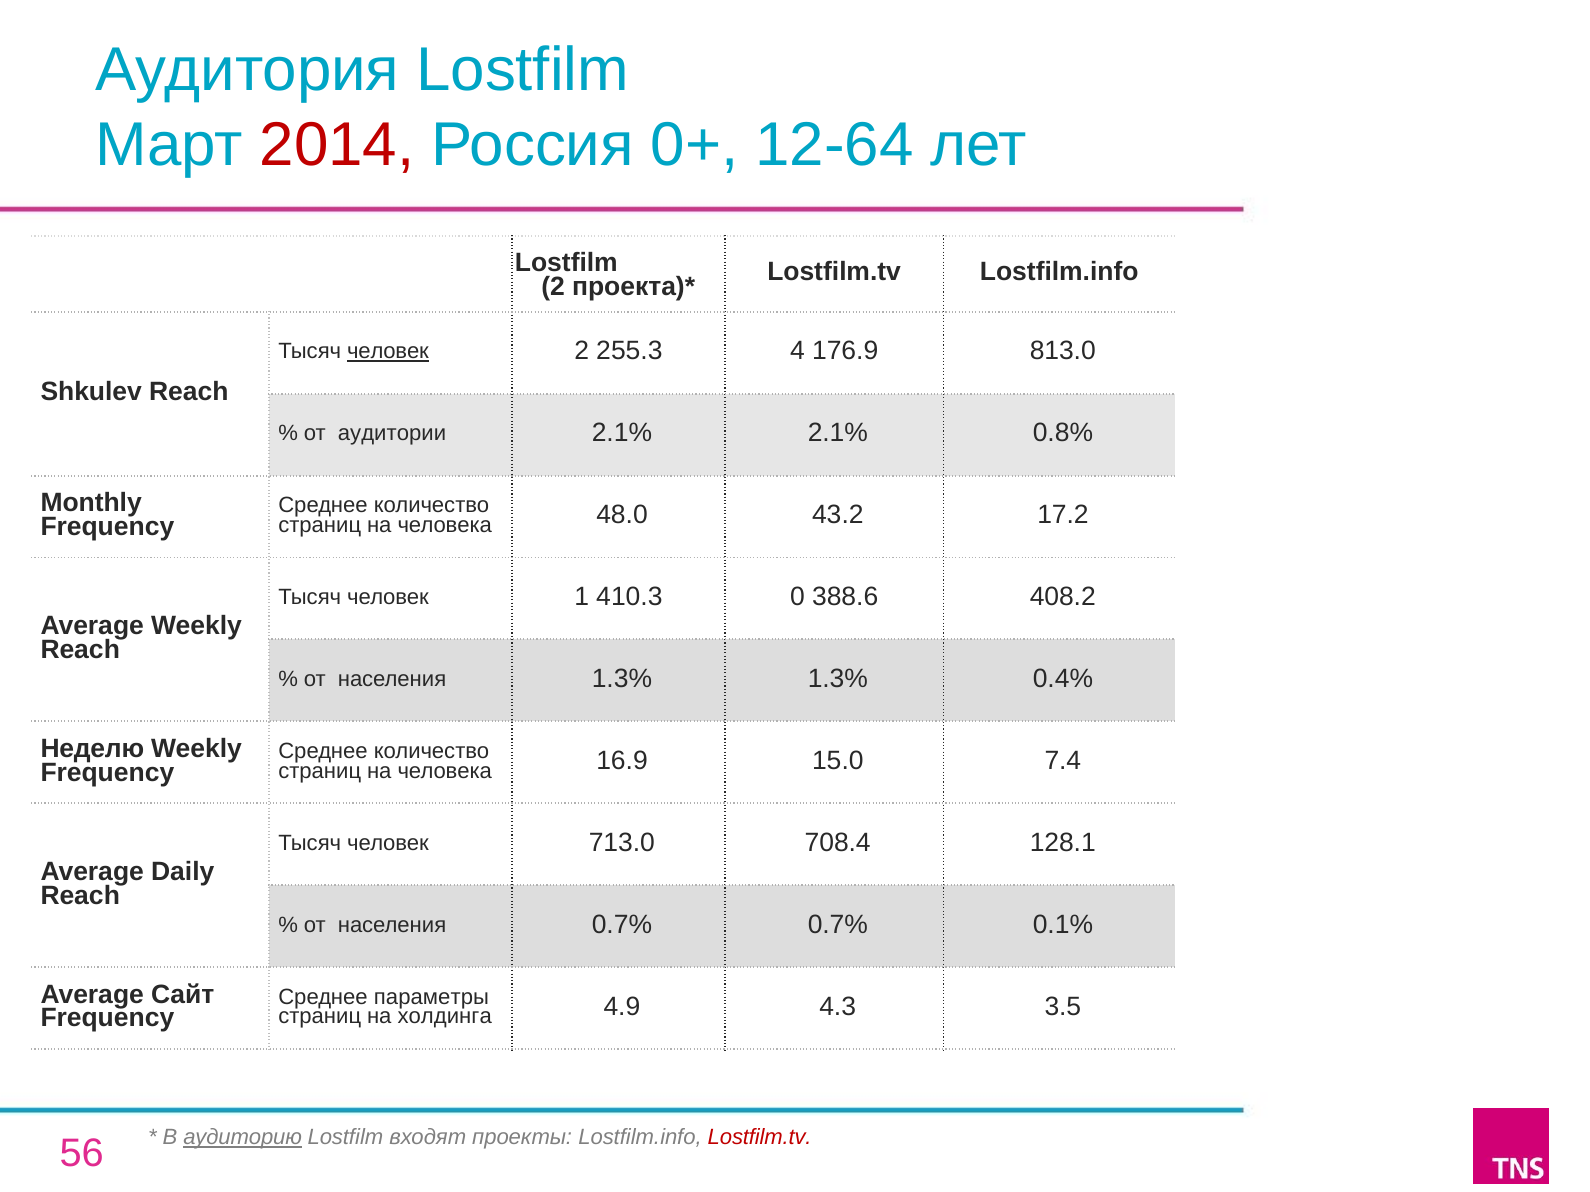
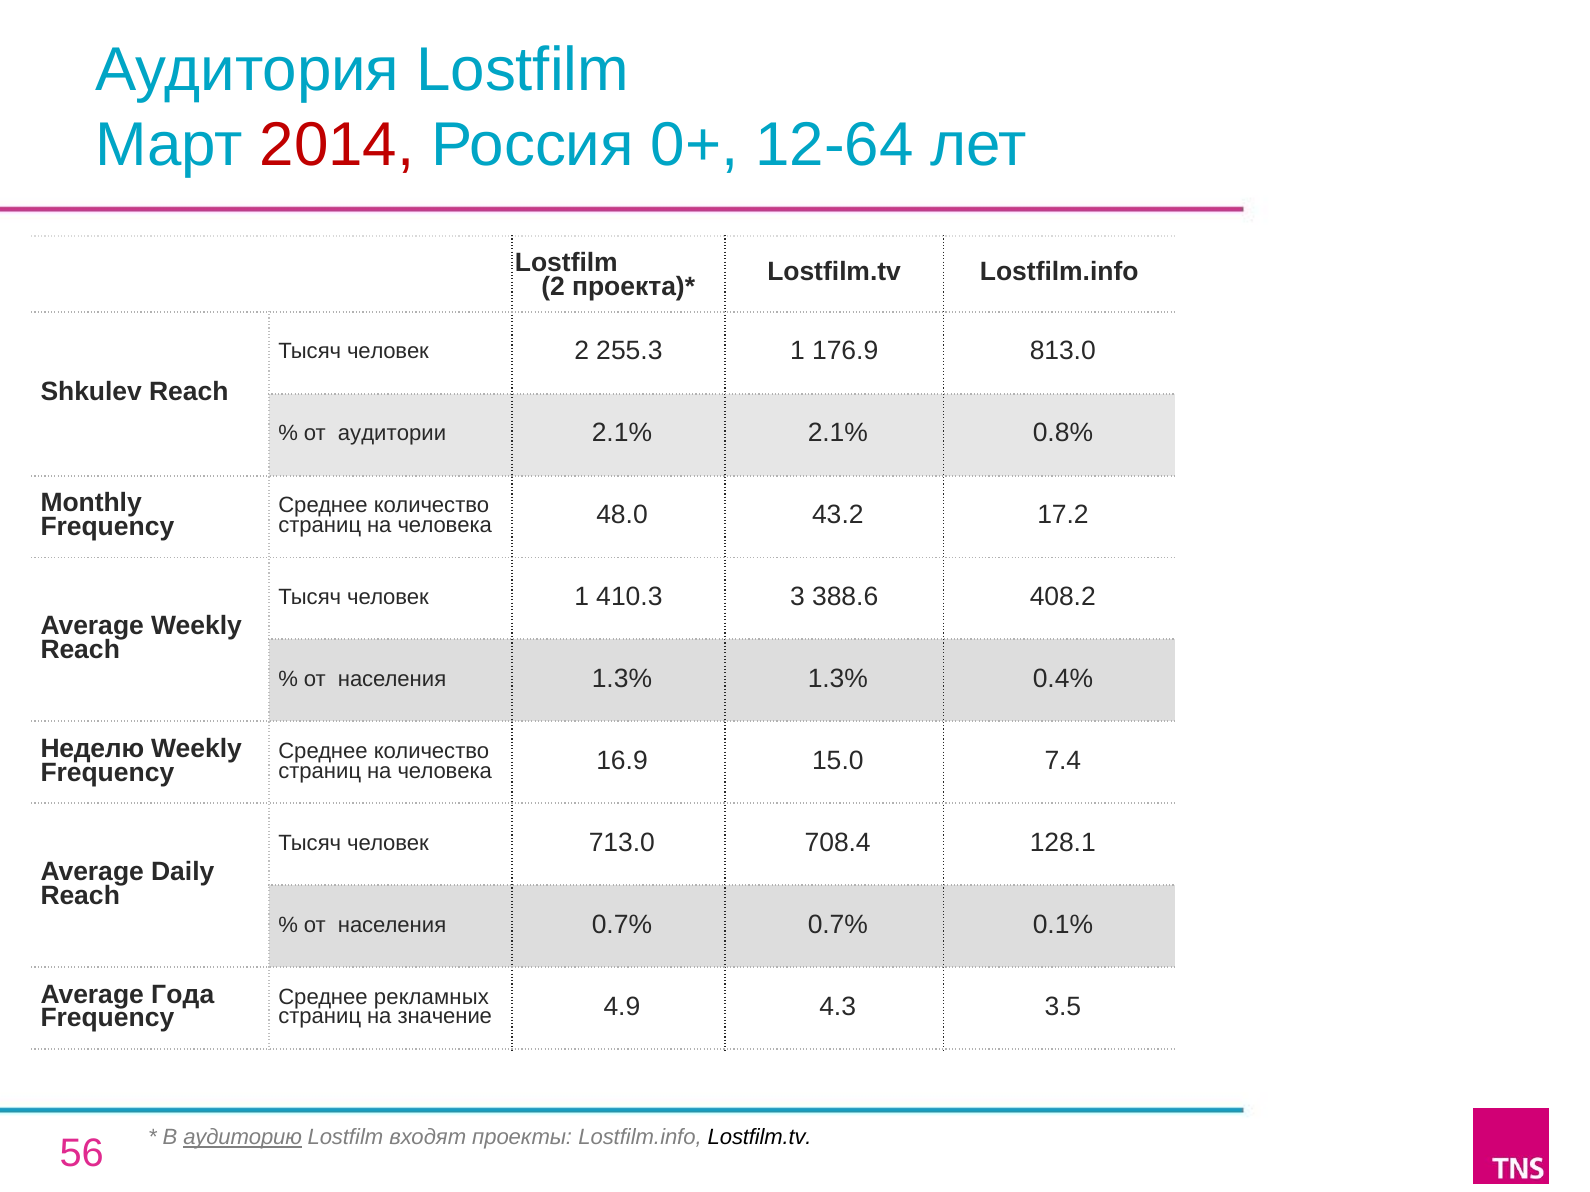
человек at (388, 352) underline: present -> none
255.3 4: 4 -> 1
0: 0 -> 3
Сайт: Сайт -> Года
параметры: параметры -> рекламных
холдинга: холдинга -> значение
Lostfilm.tv at (760, 1138) colour: red -> black
